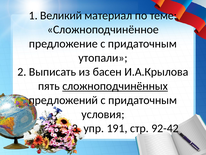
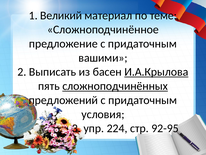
утопали: утопали -> вашими
И.А.Крылова underline: none -> present
191: 191 -> 224
92-42: 92-42 -> 92-95
